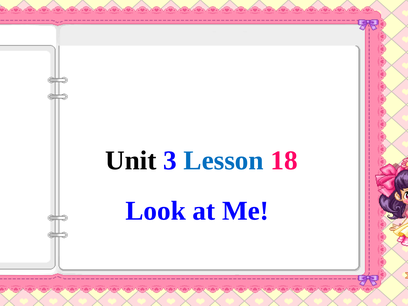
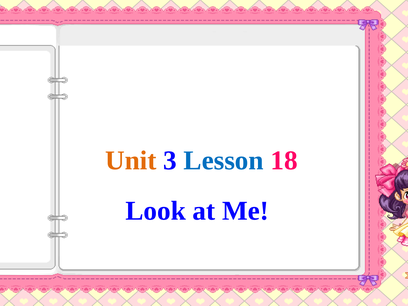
Unit colour: black -> orange
